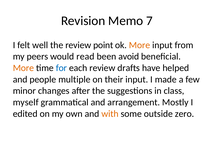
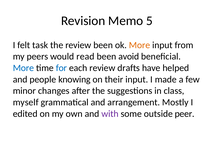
7: 7 -> 5
well: well -> task
review point: point -> been
More at (23, 68) colour: orange -> blue
multiple: multiple -> knowing
with colour: orange -> purple
zero: zero -> peer
